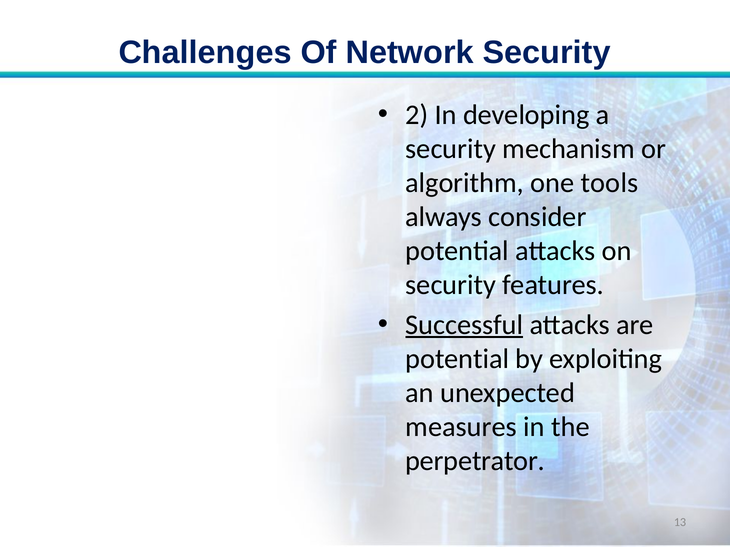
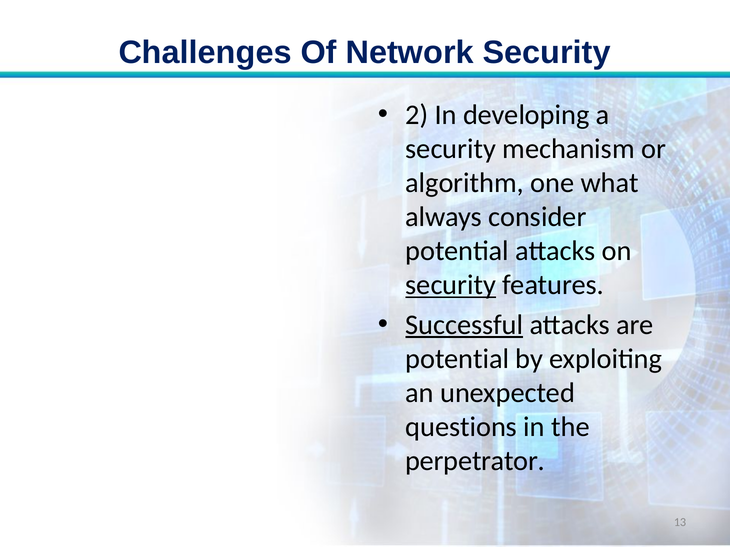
tools: tools -> what
security at (451, 285) underline: none -> present
measures: measures -> questions
